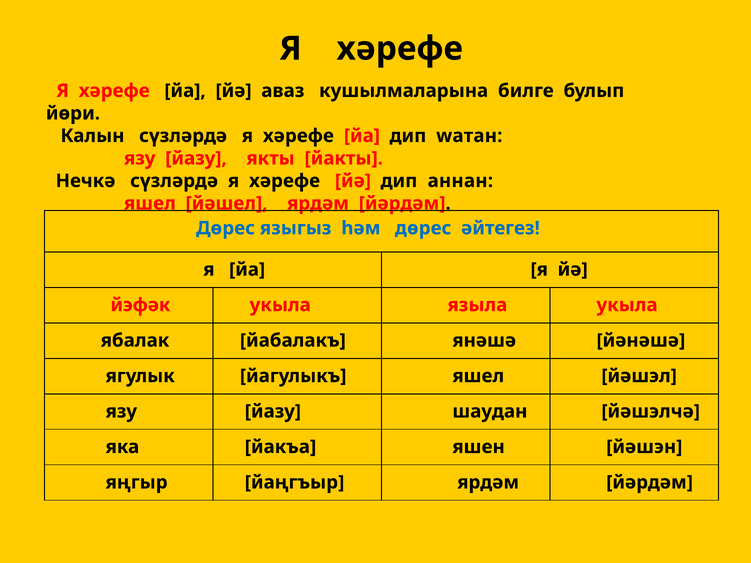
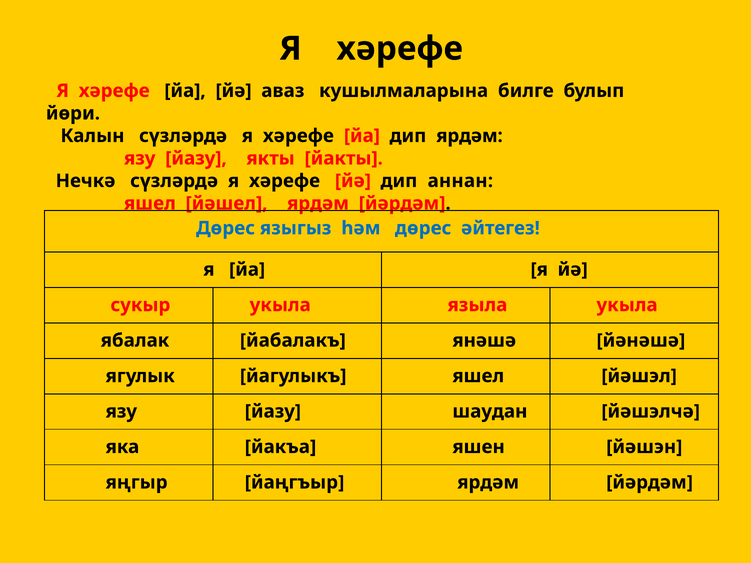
дип wатан: wатан -> ярдәм
йэфәк: йэфәк -> сукыр
